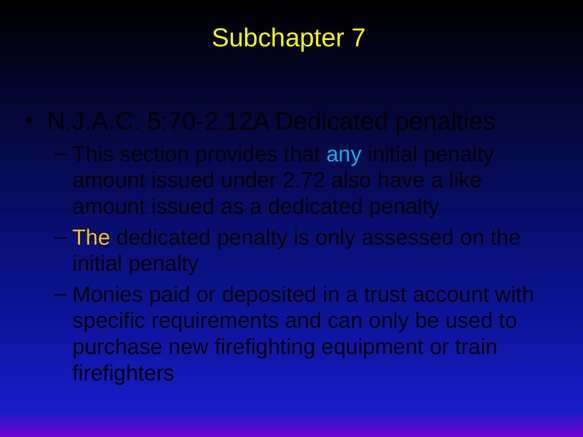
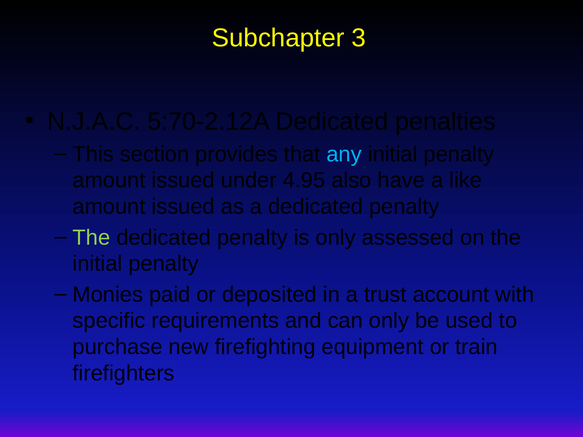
7: 7 -> 3
2.72: 2.72 -> 4.95
The at (91, 238) colour: yellow -> light green
